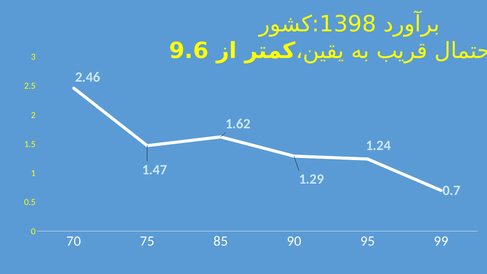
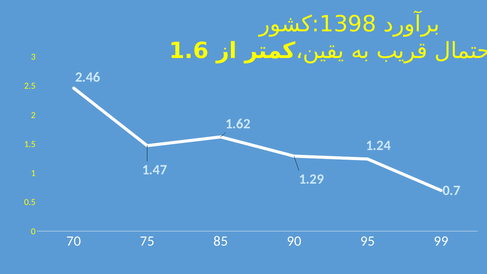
9.6: 9.6 -> 1.6
